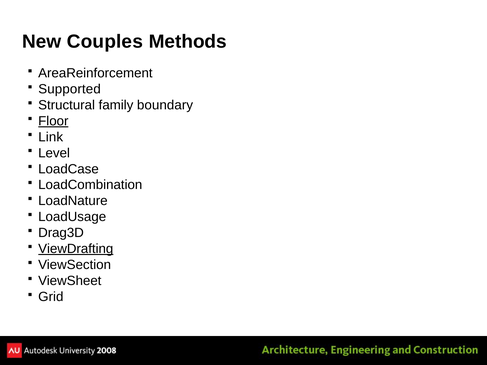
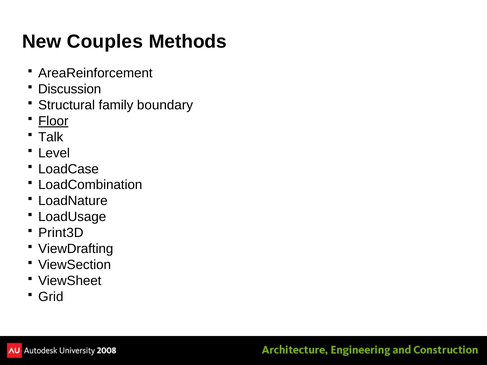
Supported: Supported -> Discussion
Link: Link -> Talk
Drag3D: Drag3D -> Print3D
ViewDrafting underline: present -> none
